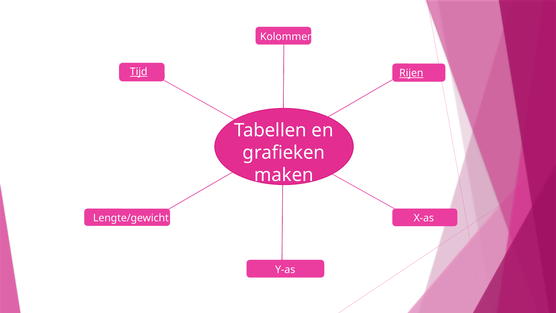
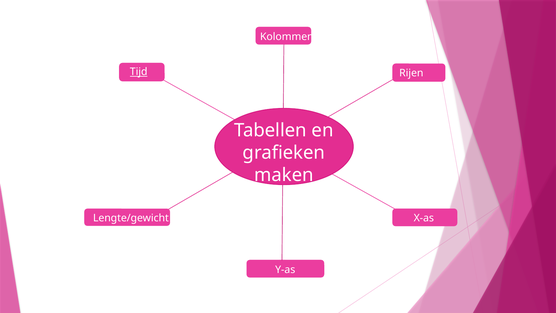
Rijen underline: present -> none
